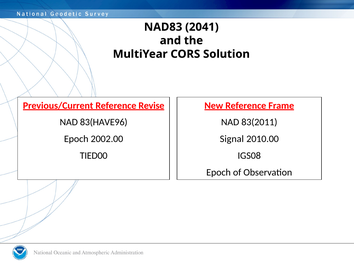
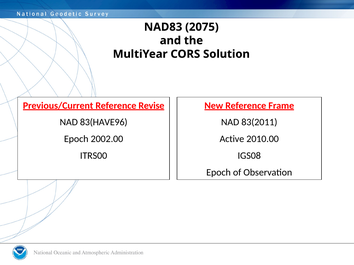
2041: 2041 -> 2075
Signal: Signal -> Active
TIED00: TIED00 -> ITRS00
